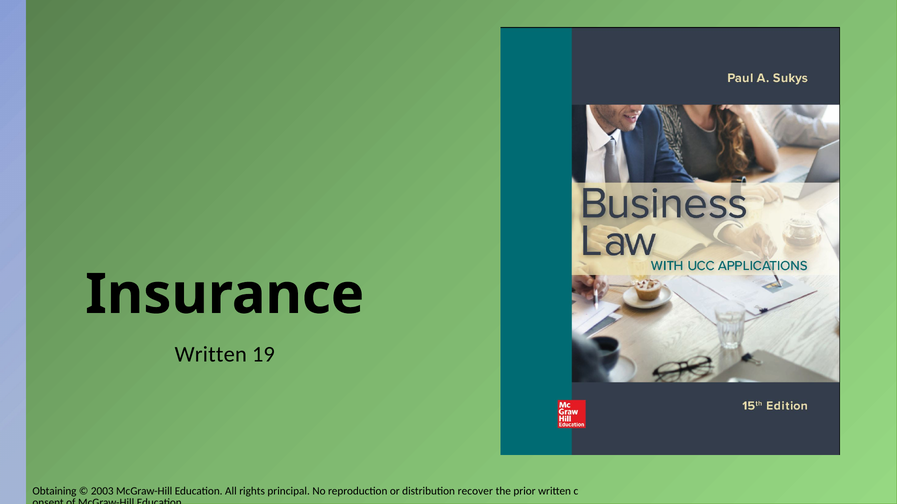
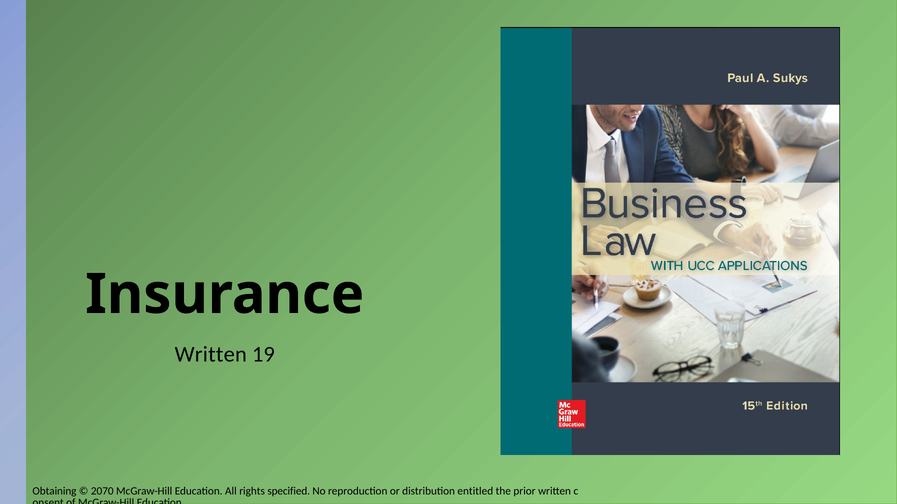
2003: 2003 -> 2070
principal: principal -> specified
recover: recover -> entitled
